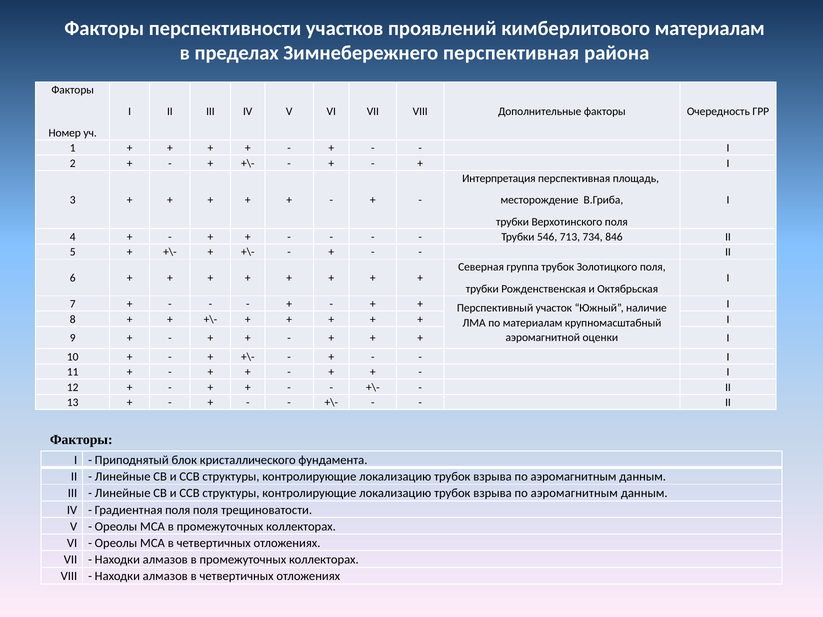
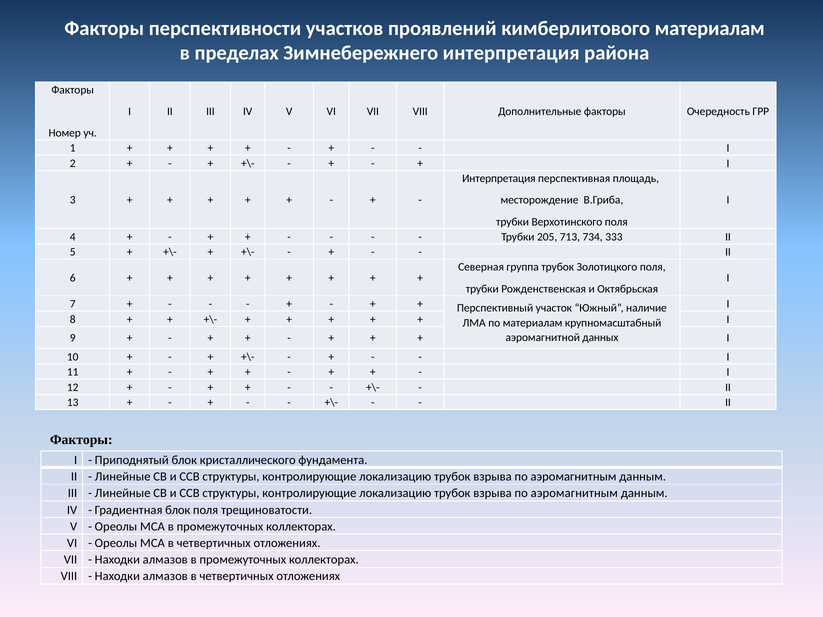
Зимнебережнего перспективная: перспективная -> интерпретация
546: 546 -> 205
846: 846 -> 333
оценки: оценки -> данных
Градиентная поля: поля -> блок
